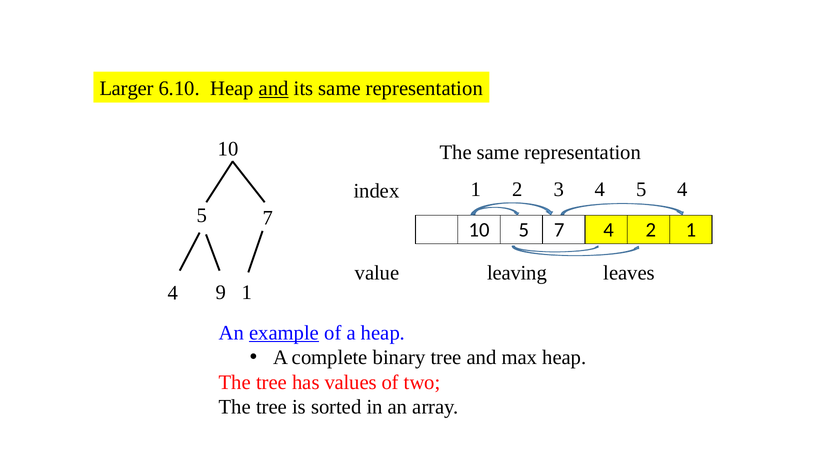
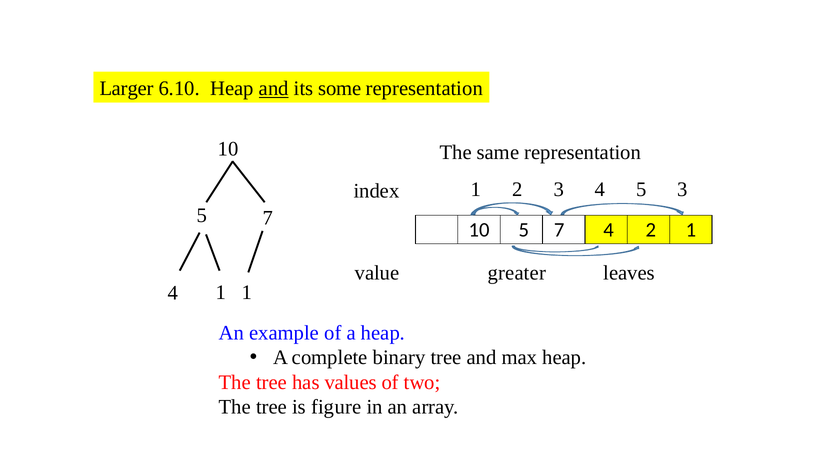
its same: same -> some
5 4: 4 -> 3
leaving: leaving -> greater
4 9: 9 -> 1
example underline: present -> none
sorted: sorted -> figure
